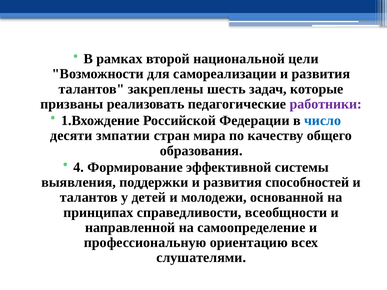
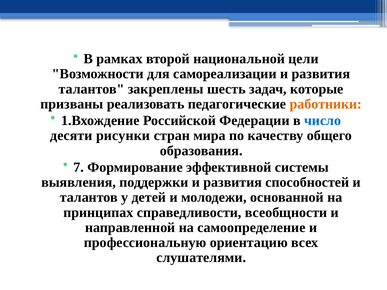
работники colour: purple -> orange
змпатии: змпатии -> рисунки
4: 4 -> 7
